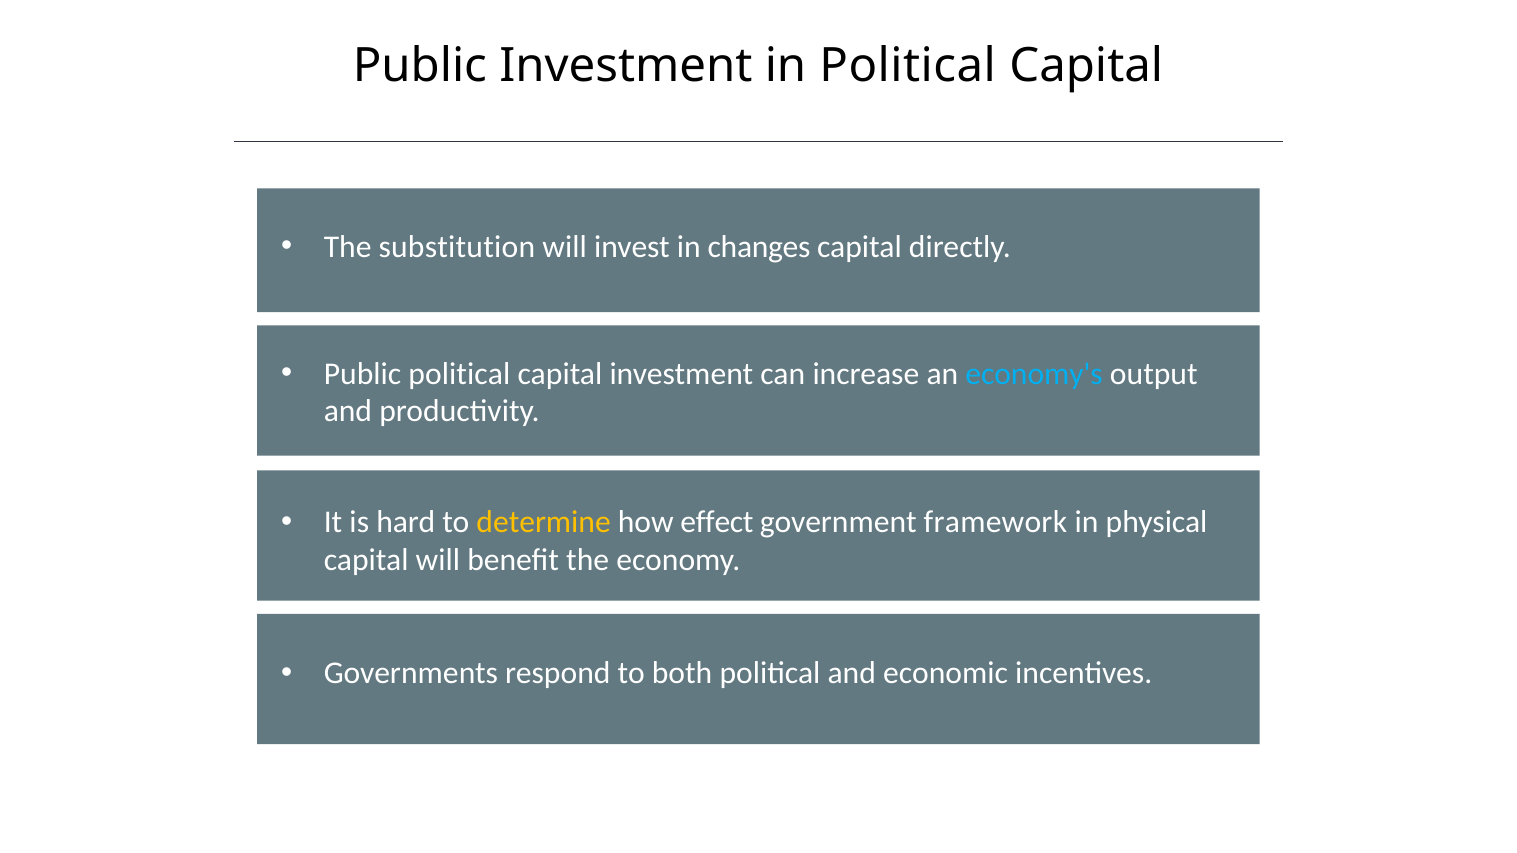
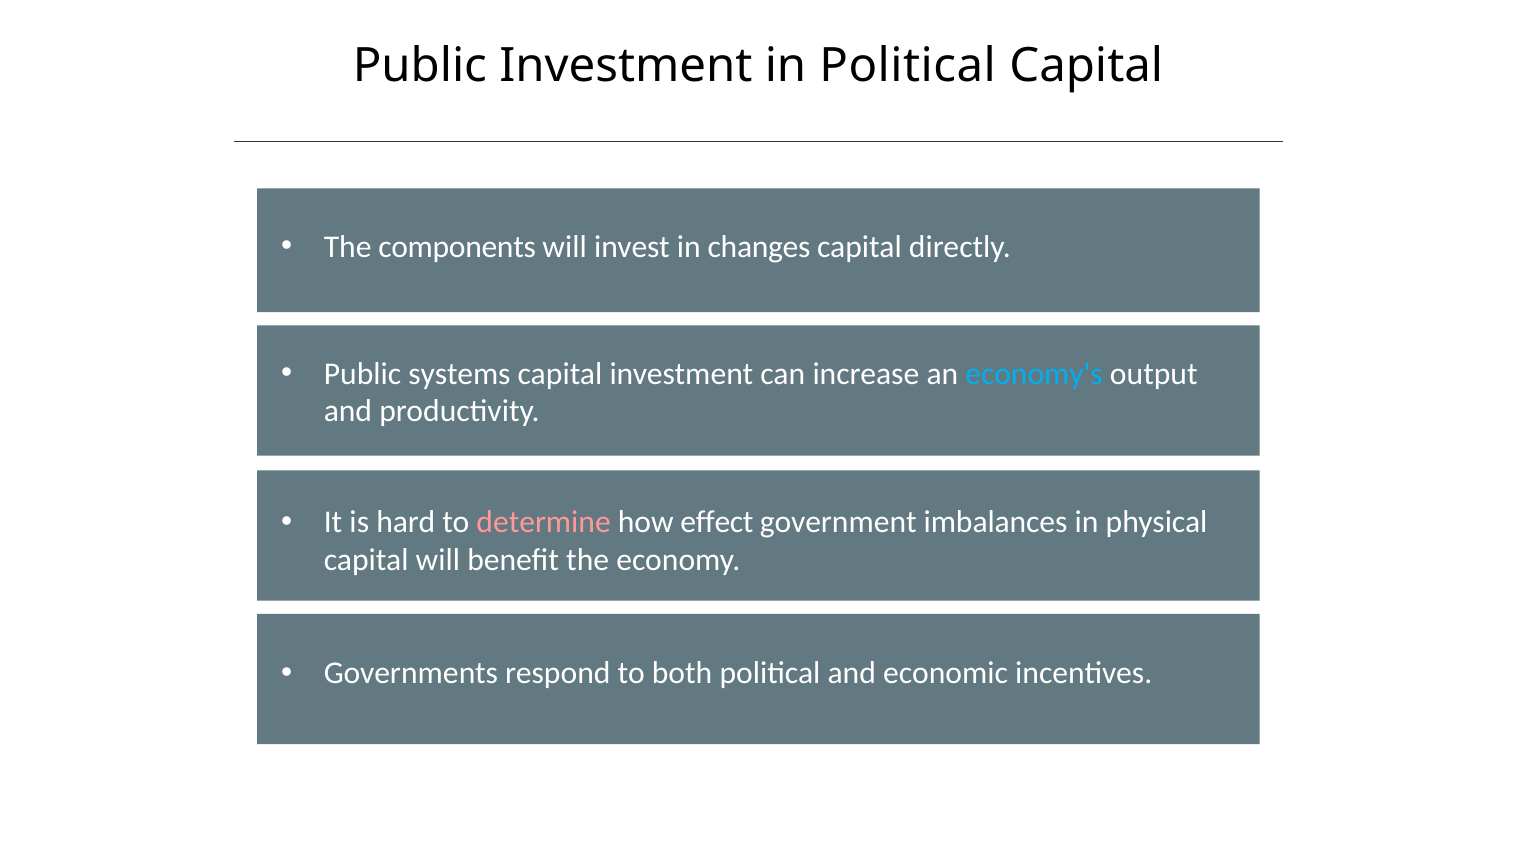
The substitution: substitution -> components
Public political: political -> systems
determine colour: yellow -> pink
framework: framework -> imbalances
